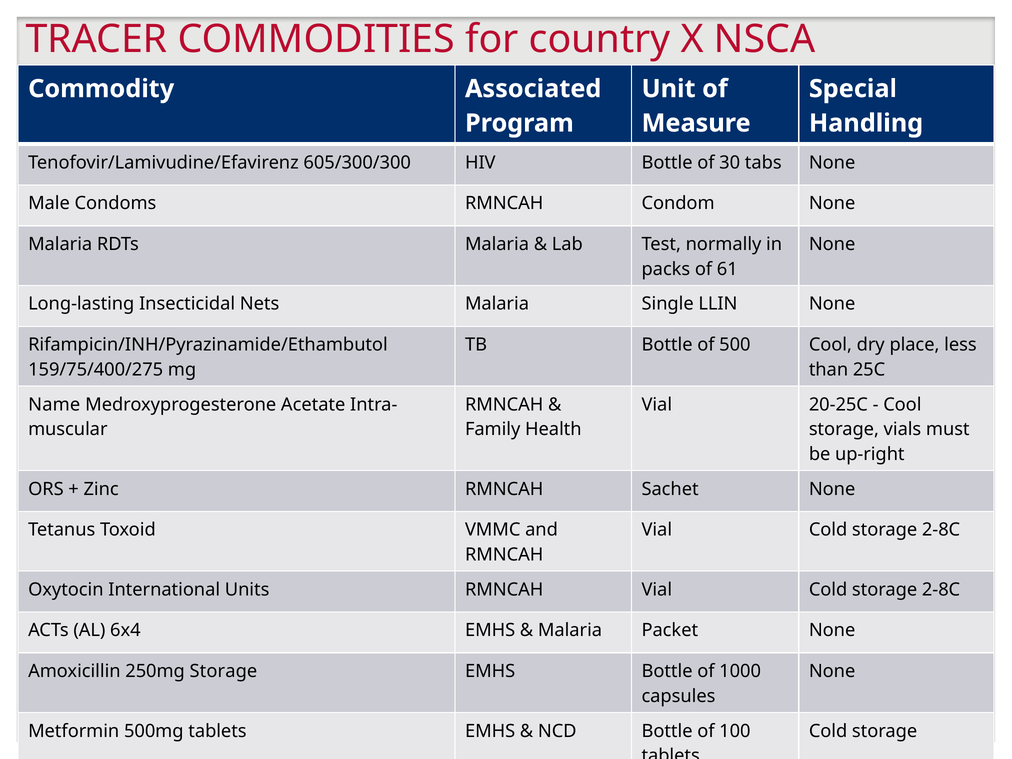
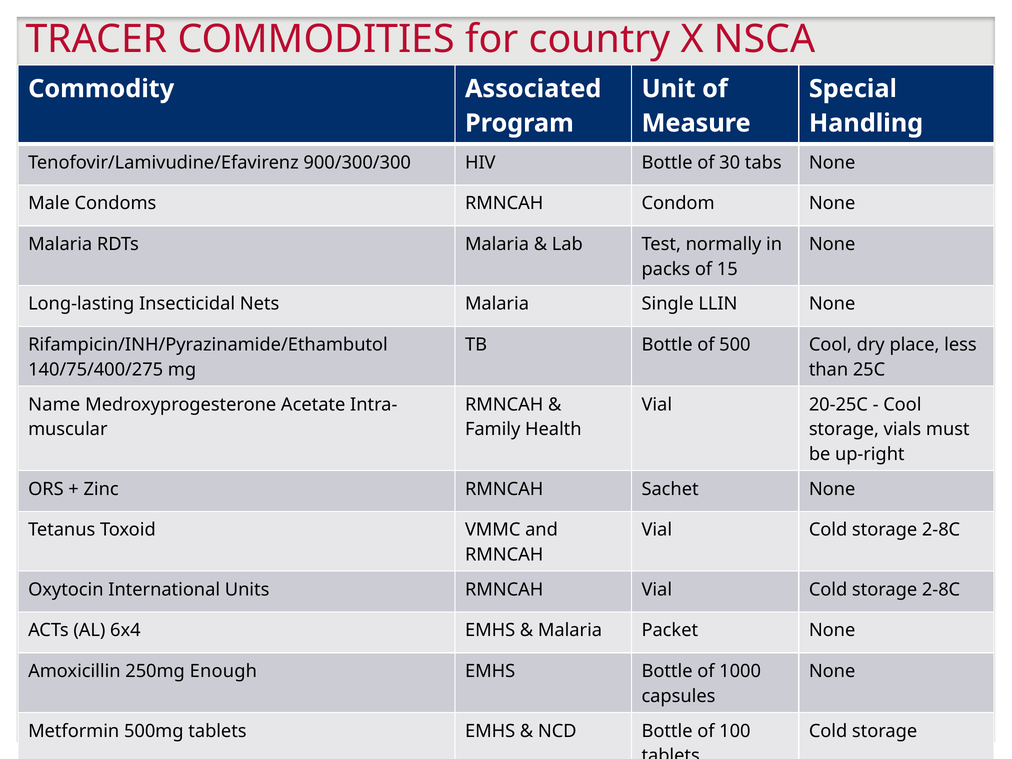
605/300/300: 605/300/300 -> 900/300/300
61: 61 -> 15
159/75/400/275: 159/75/400/275 -> 140/75/400/275
250mg Storage: Storage -> Enough
